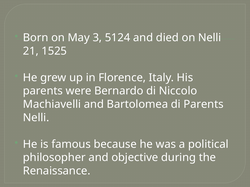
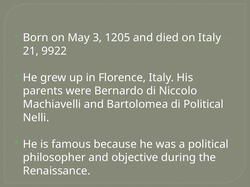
5124: 5124 -> 1205
on Nelli: Nelli -> Italy
1525: 1525 -> 9922
di Parents: Parents -> Political
